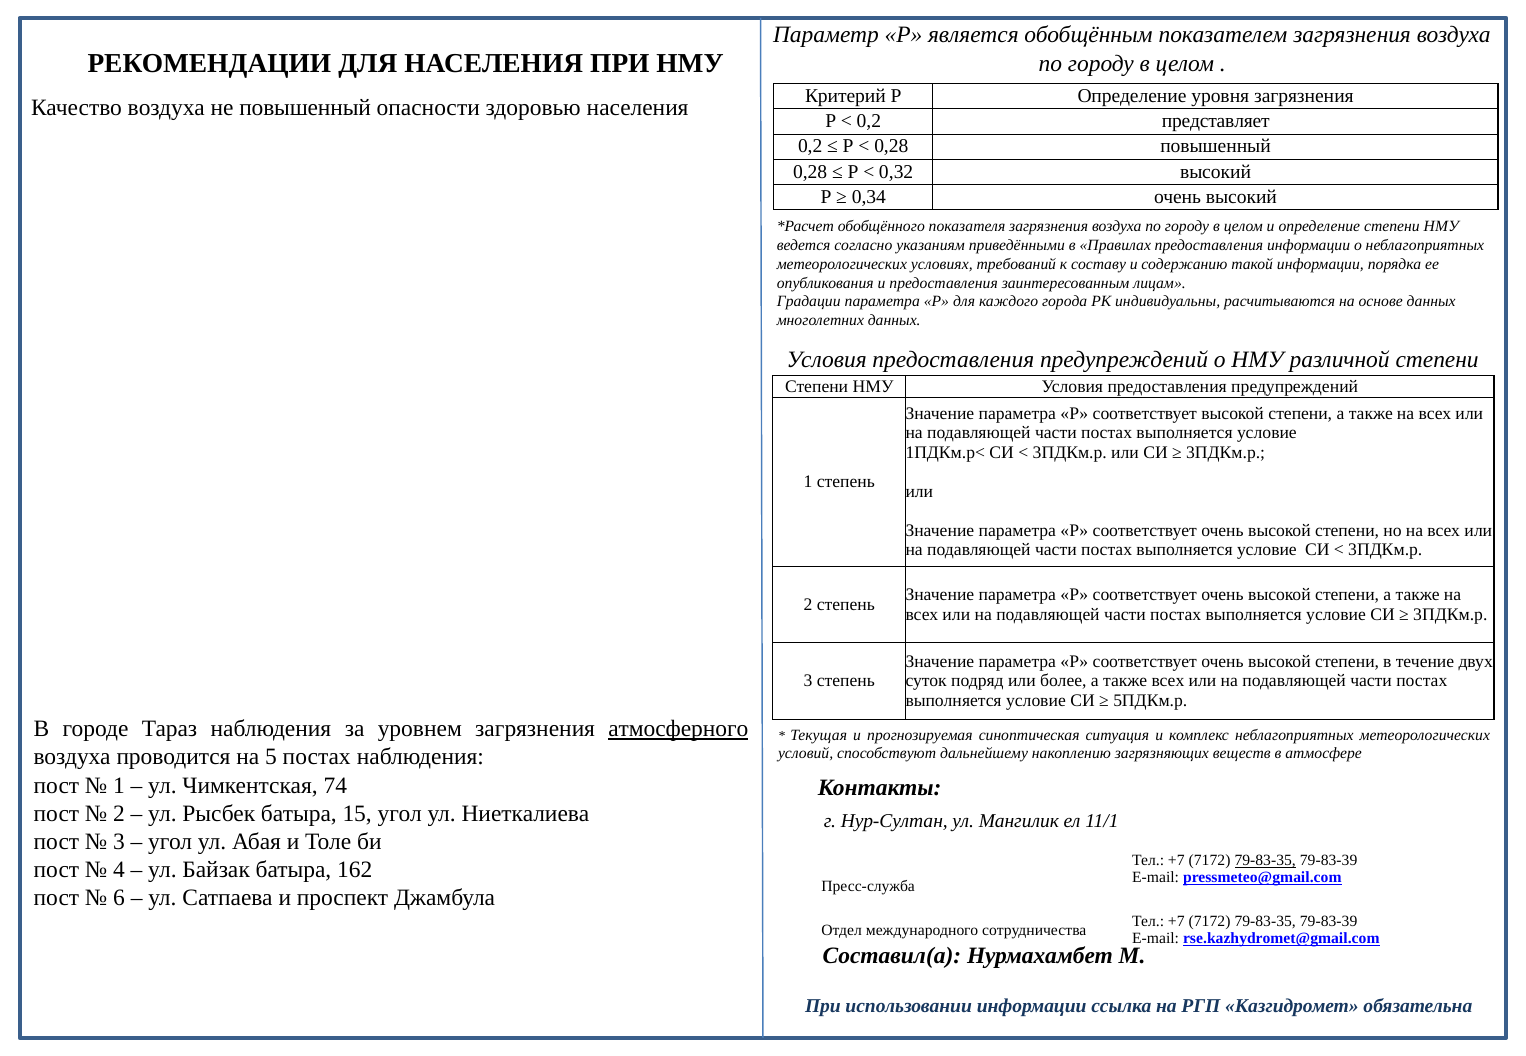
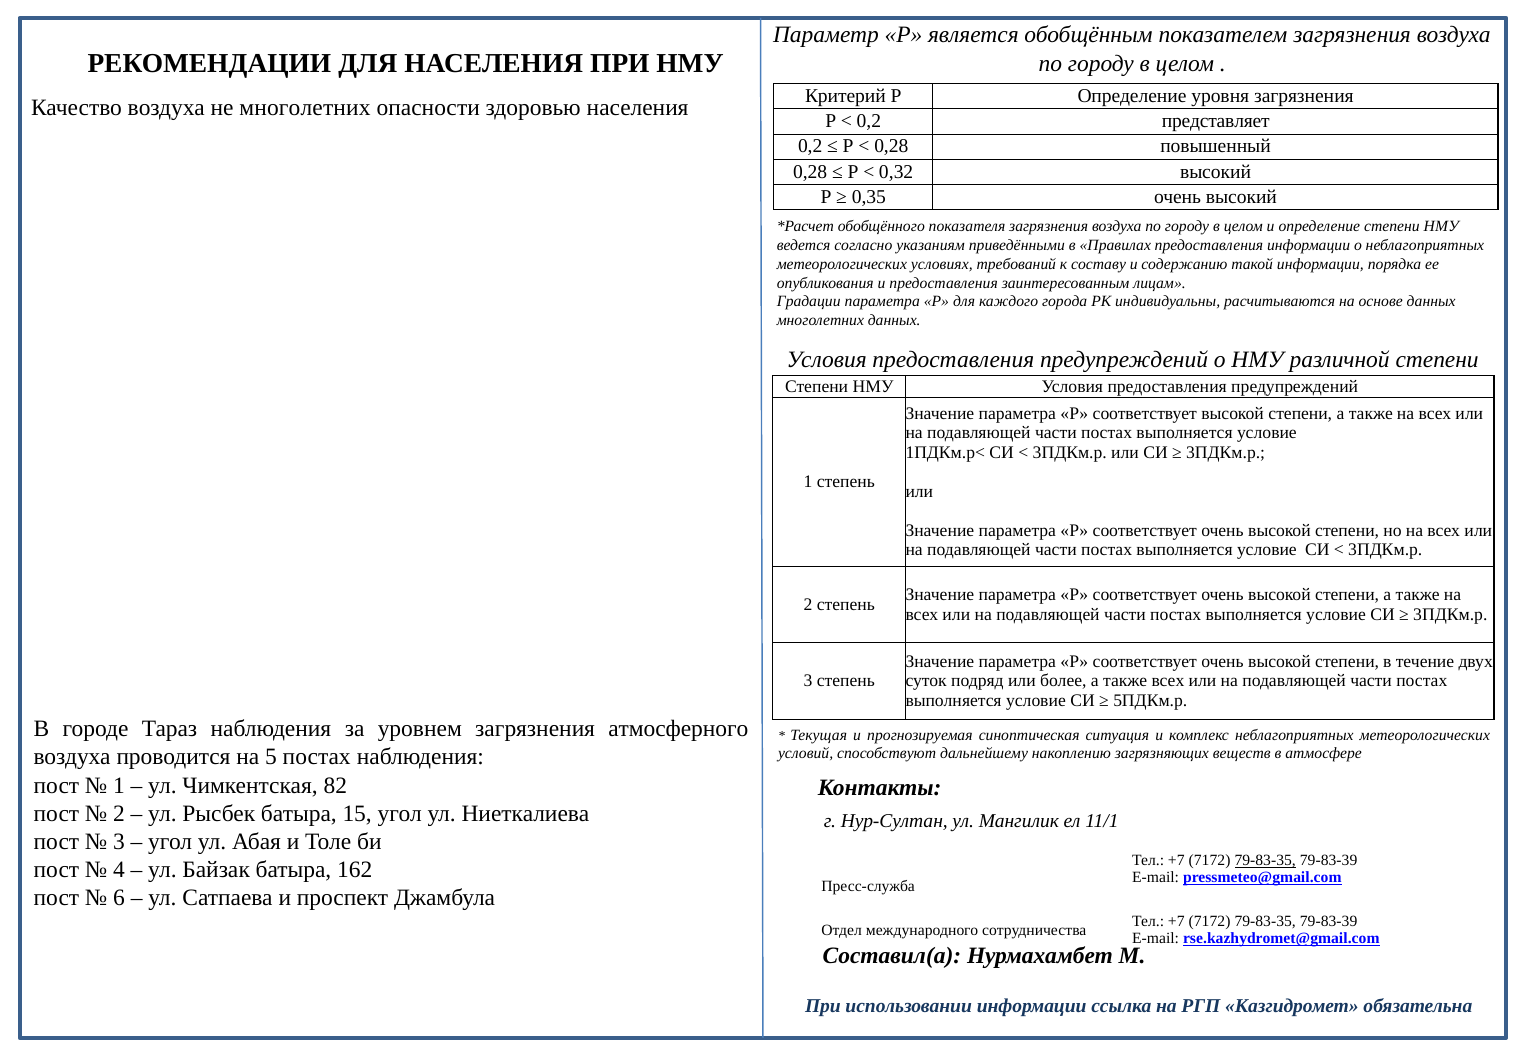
не повышенный: повышенный -> многолетних
0,34: 0,34 -> 0,35
атмосферного underline: present -> none
74: 74 -> 82
